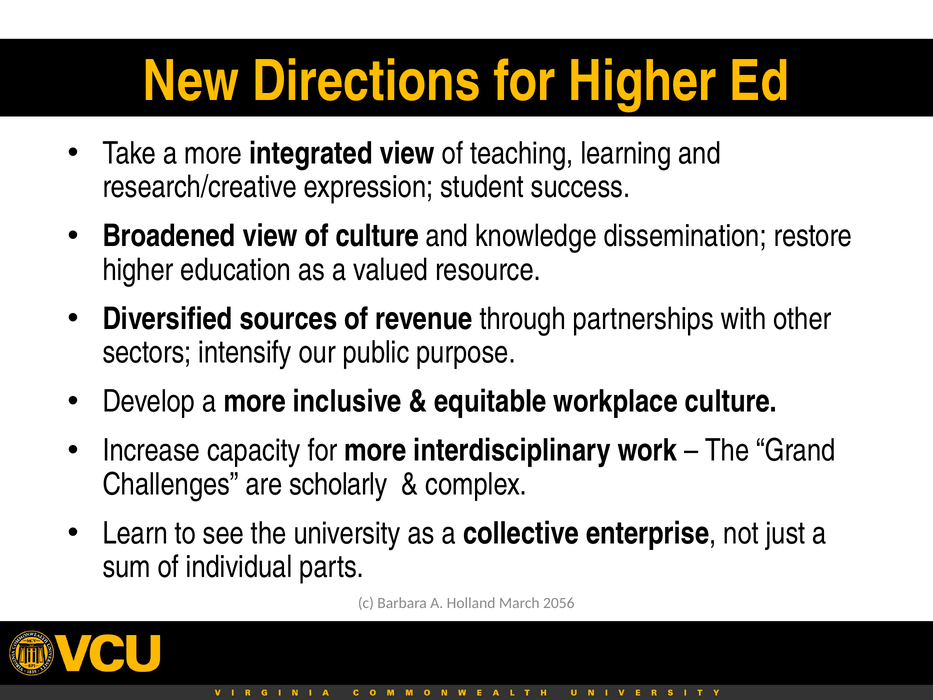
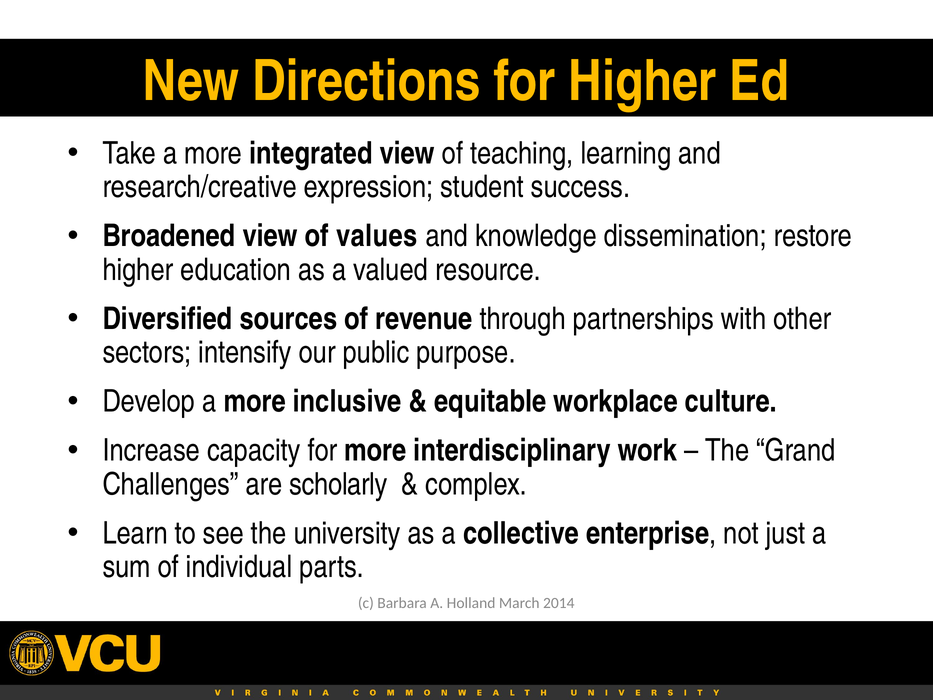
of culture: culture -> values
2056: 2056 -> 2014
